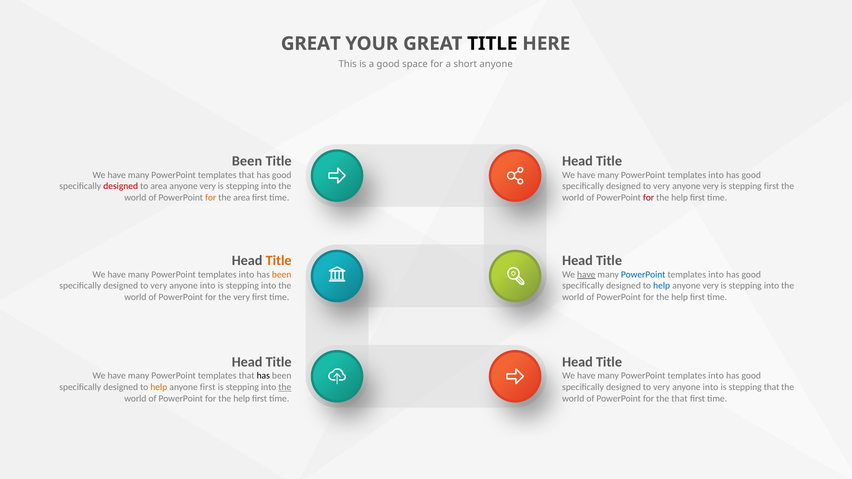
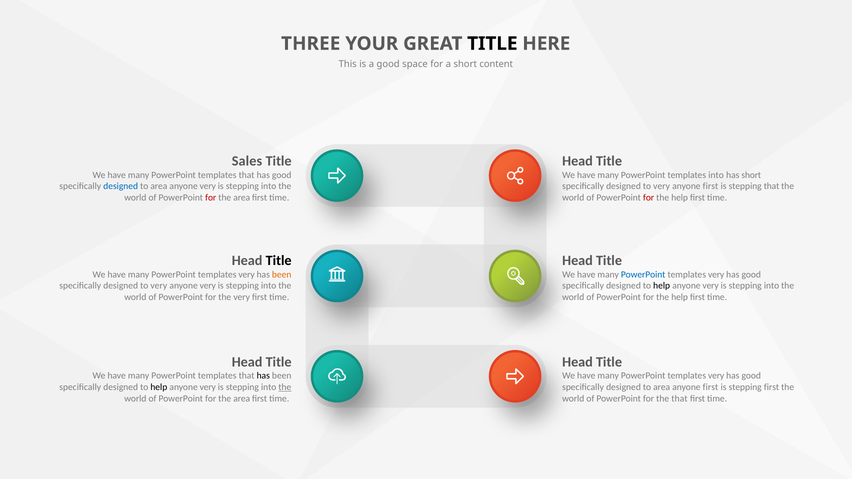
GREAT at (311, 44): GREAT -> THREE
short anyone: anyone -> content
Been at (247, 161): Been -> Sales
good at (751, 175): good -> short
designed at (121, 186) colour: red -> blue
very at (711, 186): very -> first
stepping first: first -> that
for at (211, 198) colour: orange -> red
Title at (279, 261) colour: orange -> black
into at (246, 275): into -> very
have at (586, 275) underline: present -> none
into at (716, 275): into -> very
into at (208, 286): into -> very
help at (662, 286) colour: blue -> black
into at (716, 376): into -> very
help at (159, 387) colour: orange -> black
first at (208, 387): first -> very
very at (662, 387): very -> area
into at (710, 387): into -> first
stepping that: that -> first
help at (242, 398): help -> area
